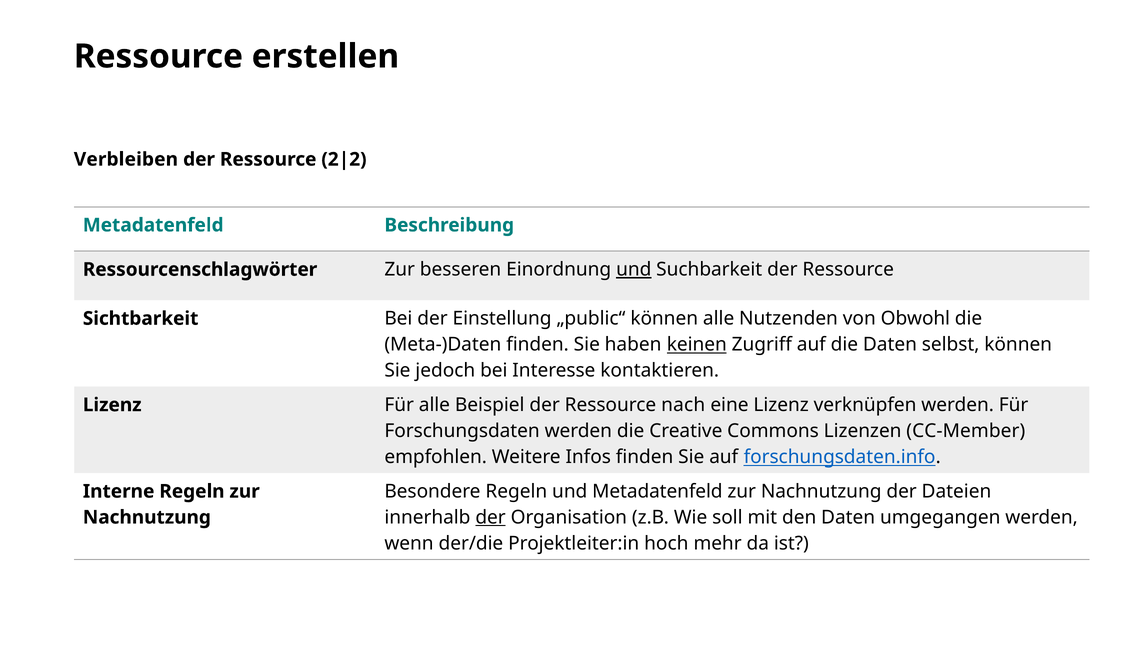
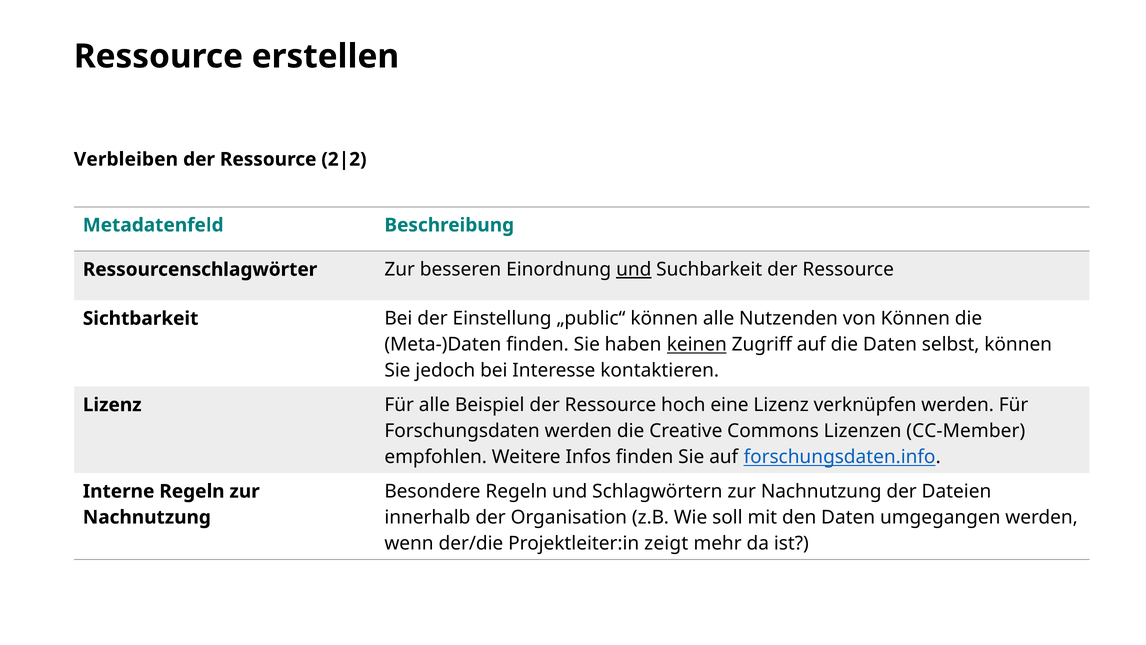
von Obwohl: Obwohl -> Können
nach: nach -> hoch
und Metadatenfeld: Metadatenfeld -> Schlagwörtern
der at (491, 517) underline: present -> none
hoch: hoch -> zeigt
